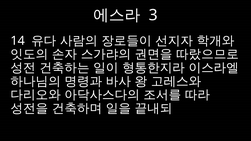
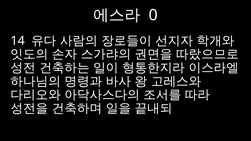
3: 3 -> 0
